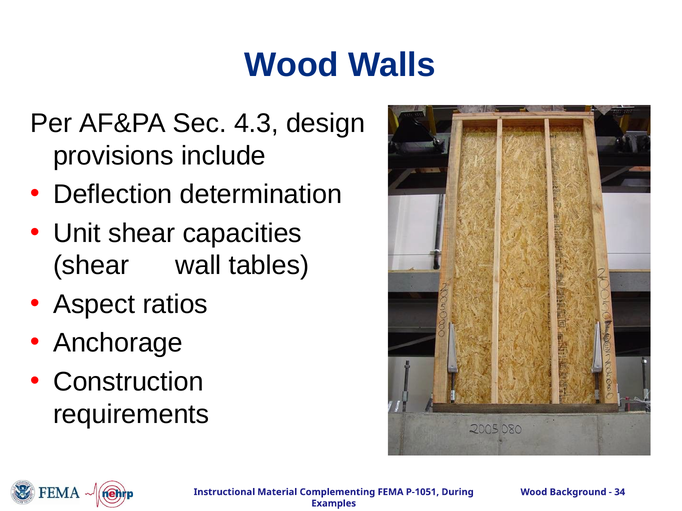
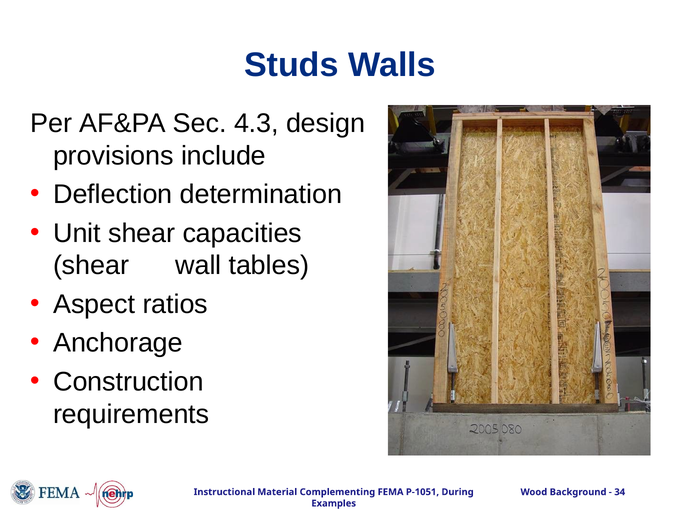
Wood at (291, 65): Wood -> Studs
